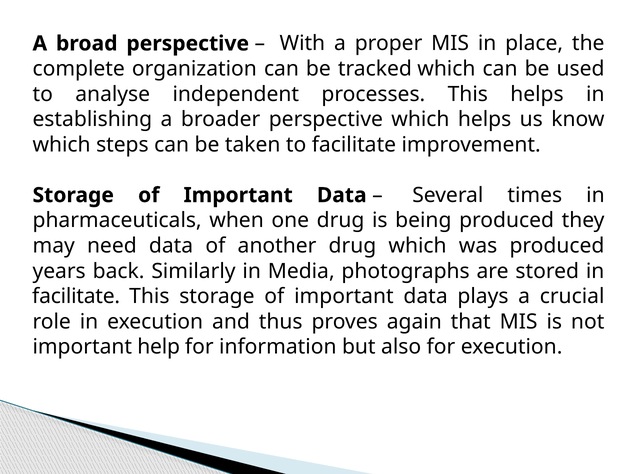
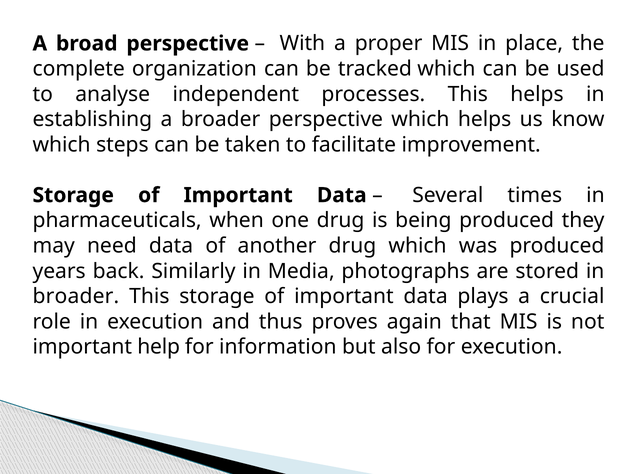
facilitate at (76, 296): facilitate -> broader
